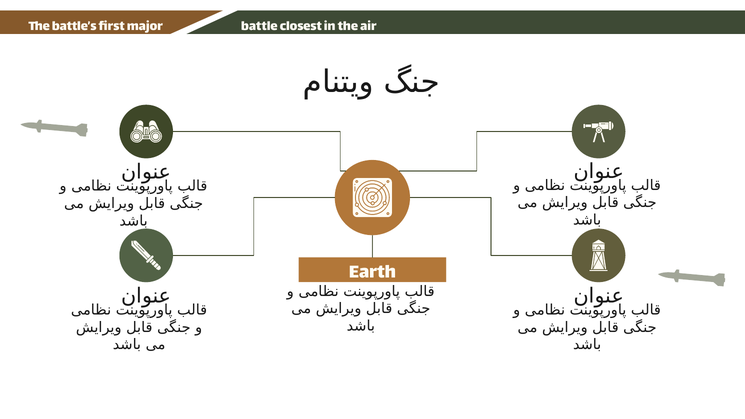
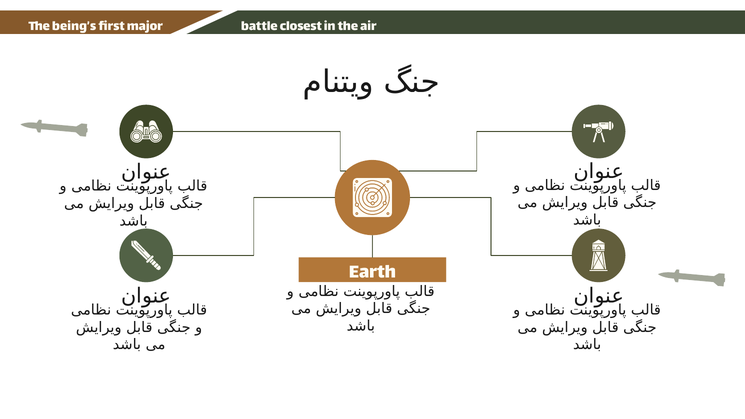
battle’s: battle’s -> being’s
